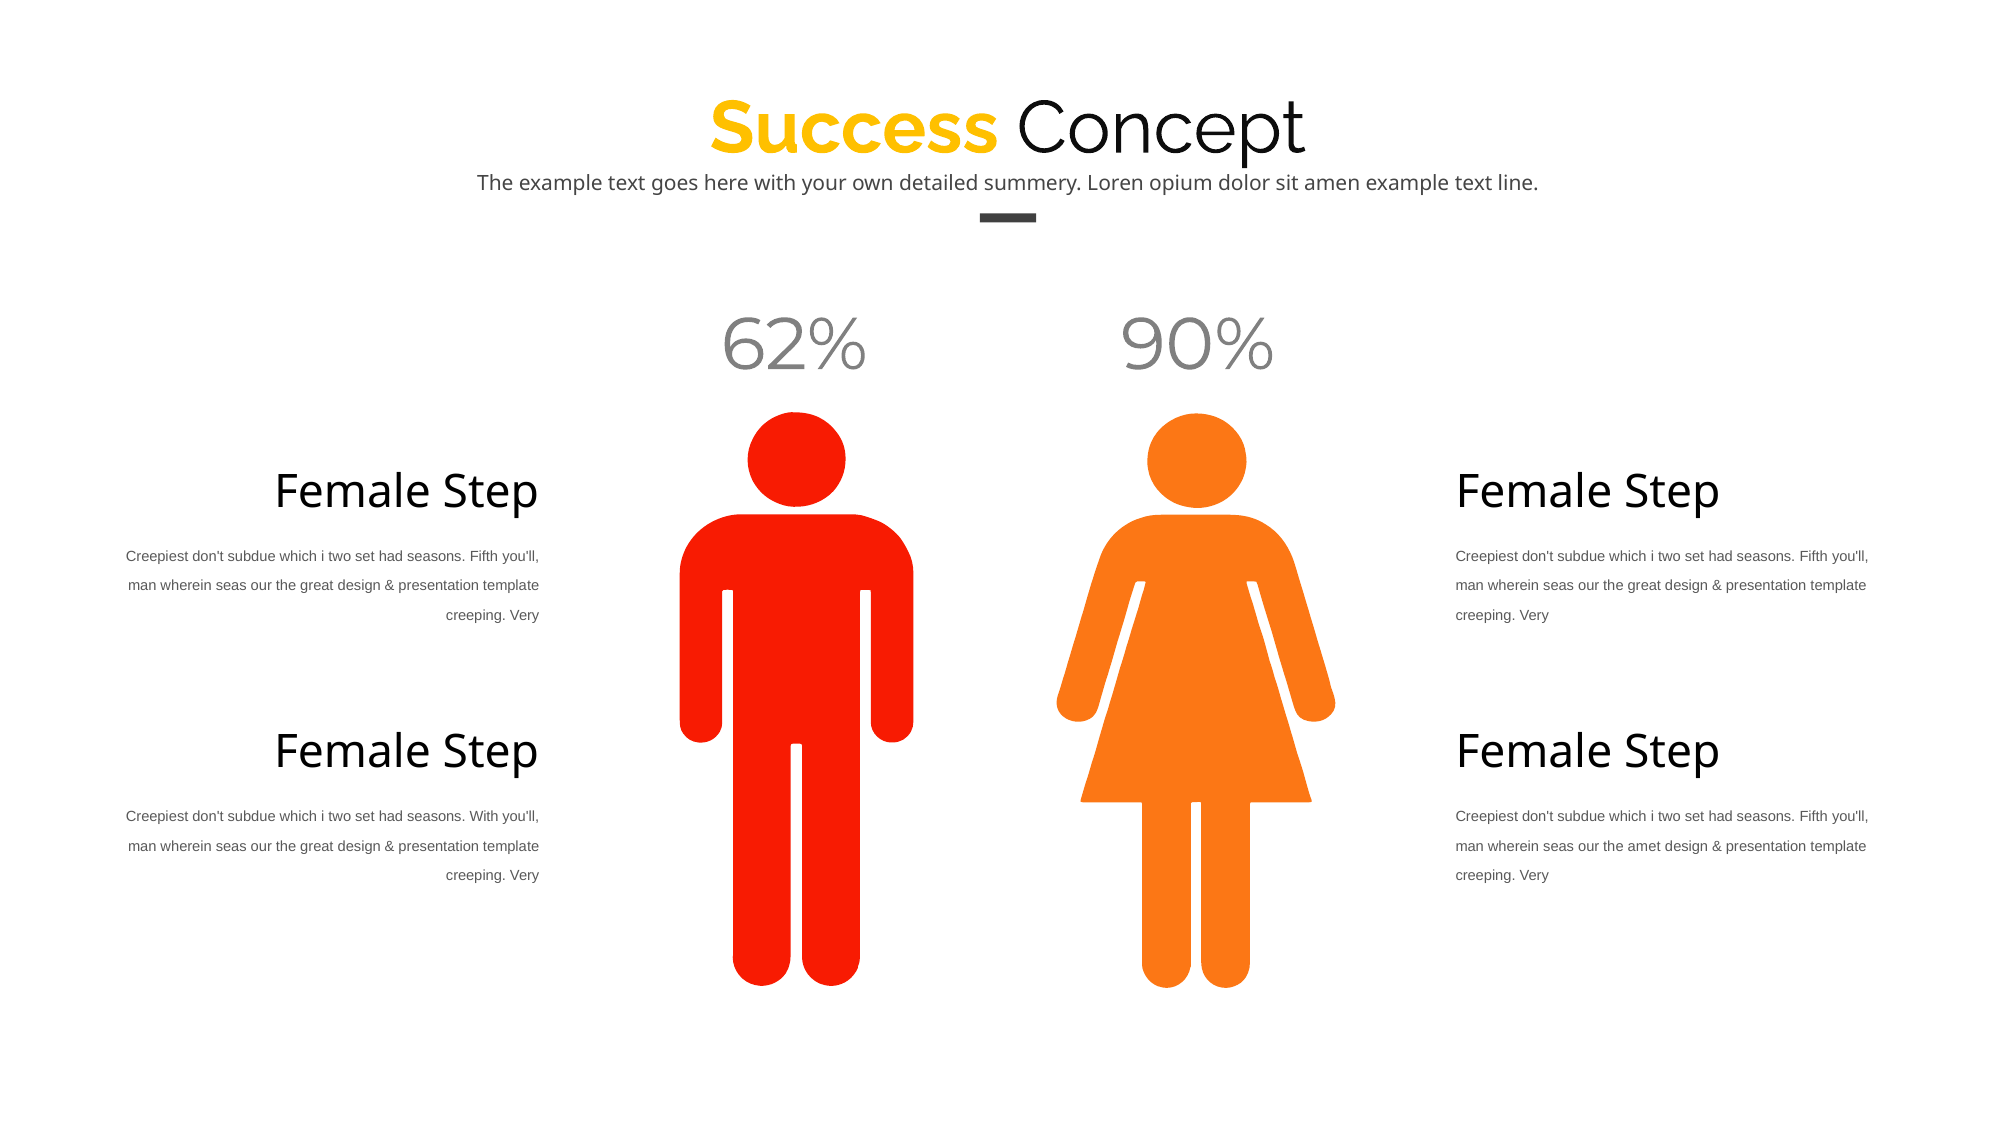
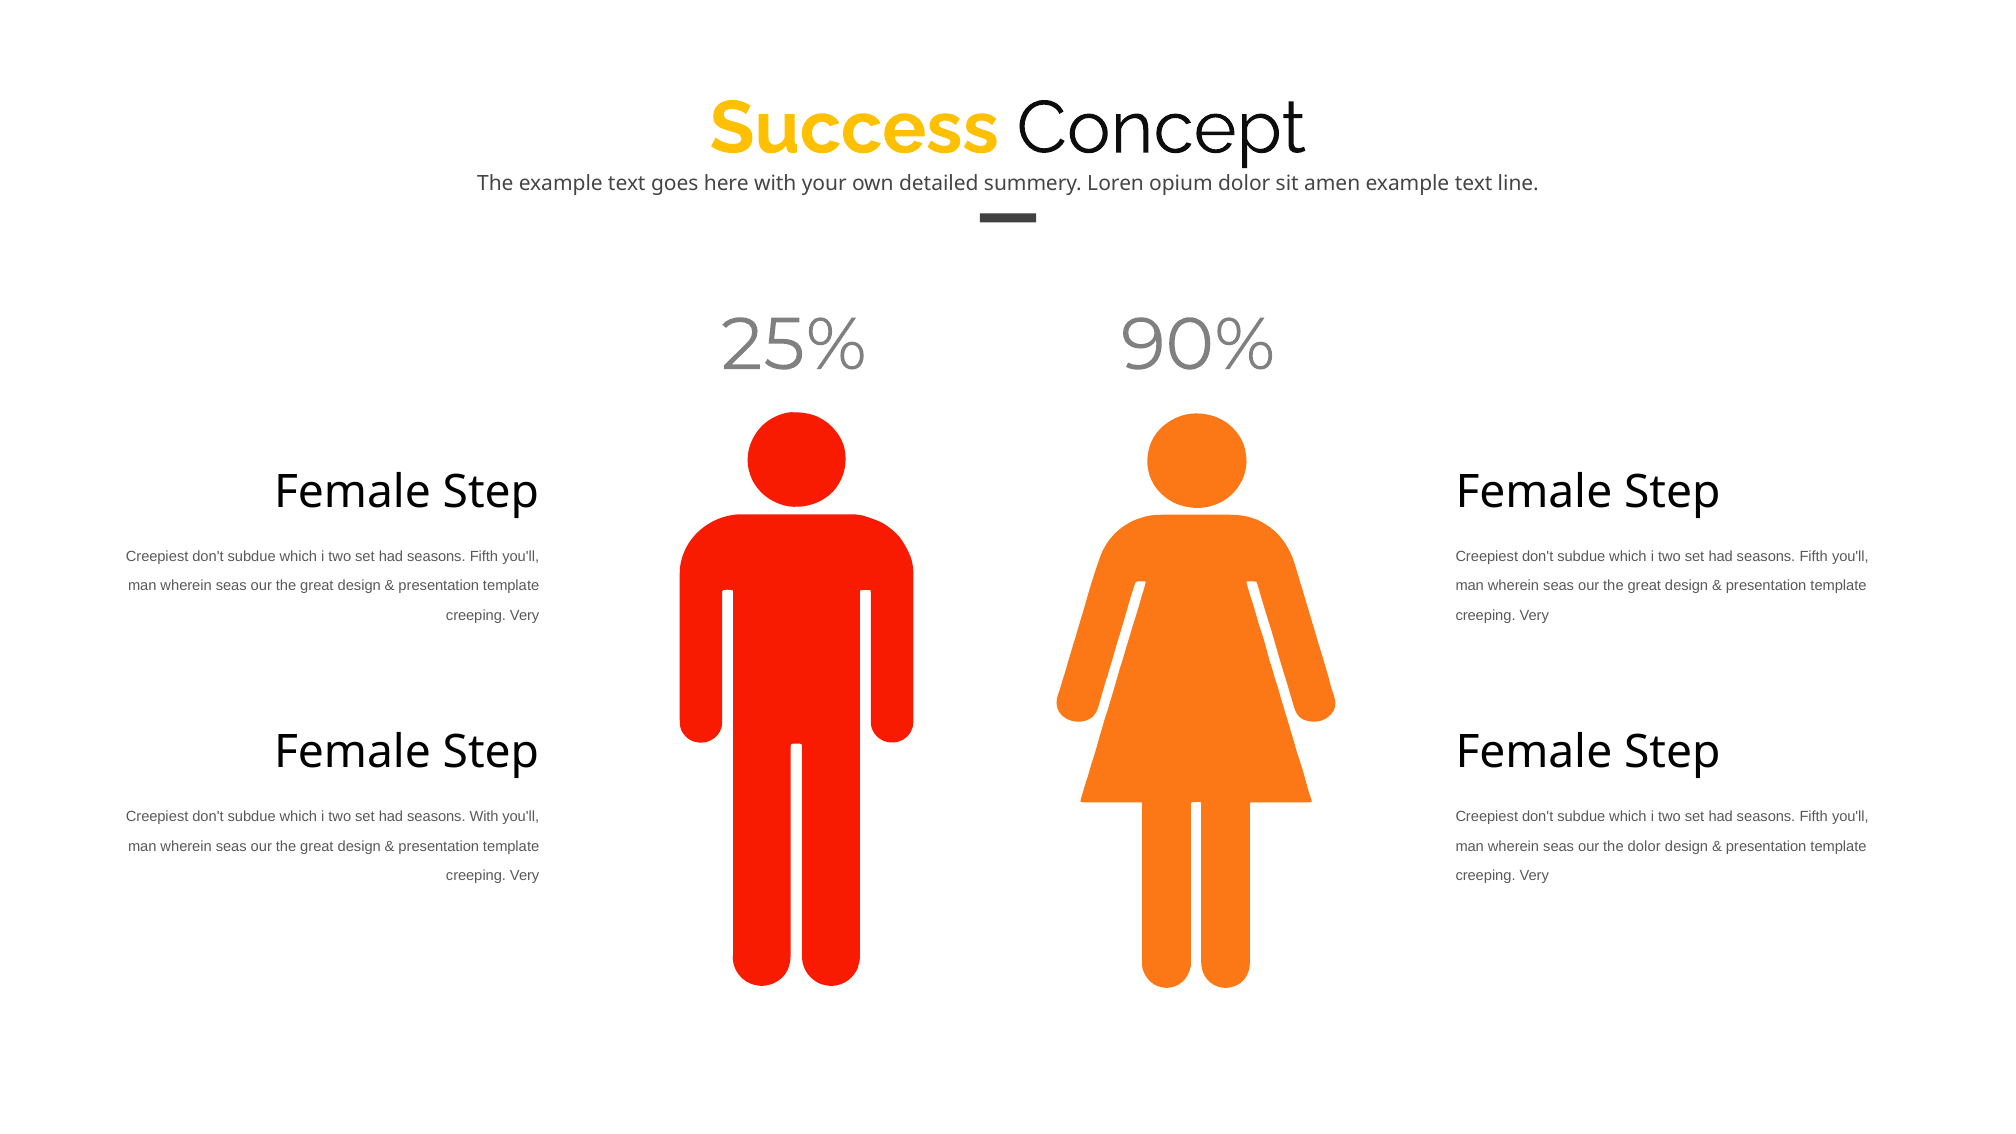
62%: 62% -> 25%
the amet: amet -> dolor
